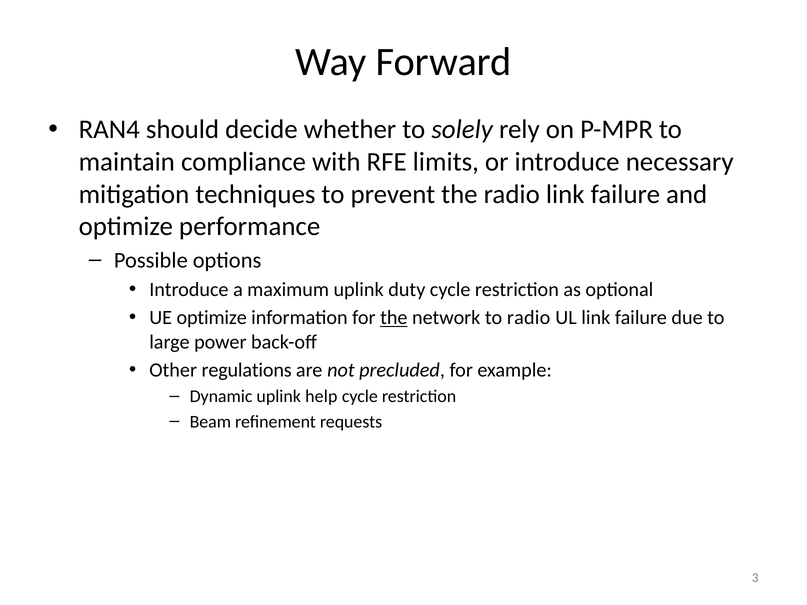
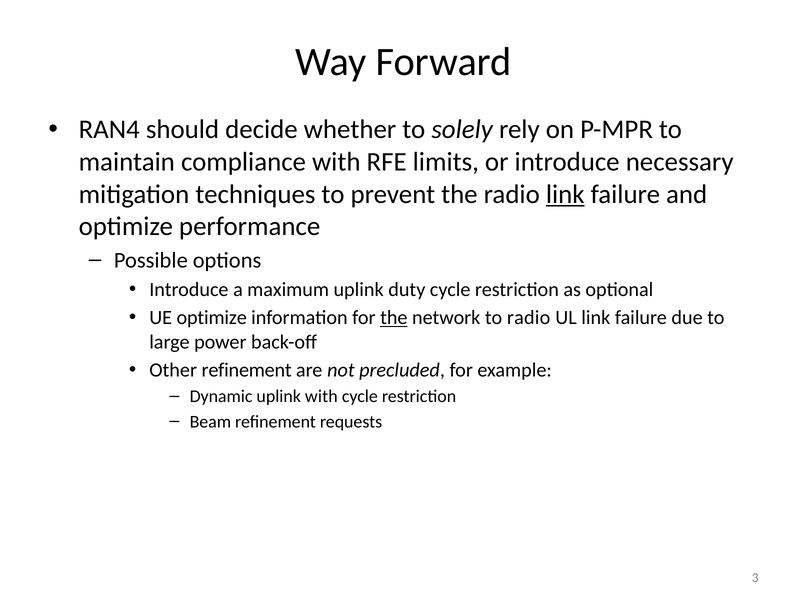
link at (565, 194) underline: none -> present
Other regulations: regulations -> refinement
uplink help: help -> with
